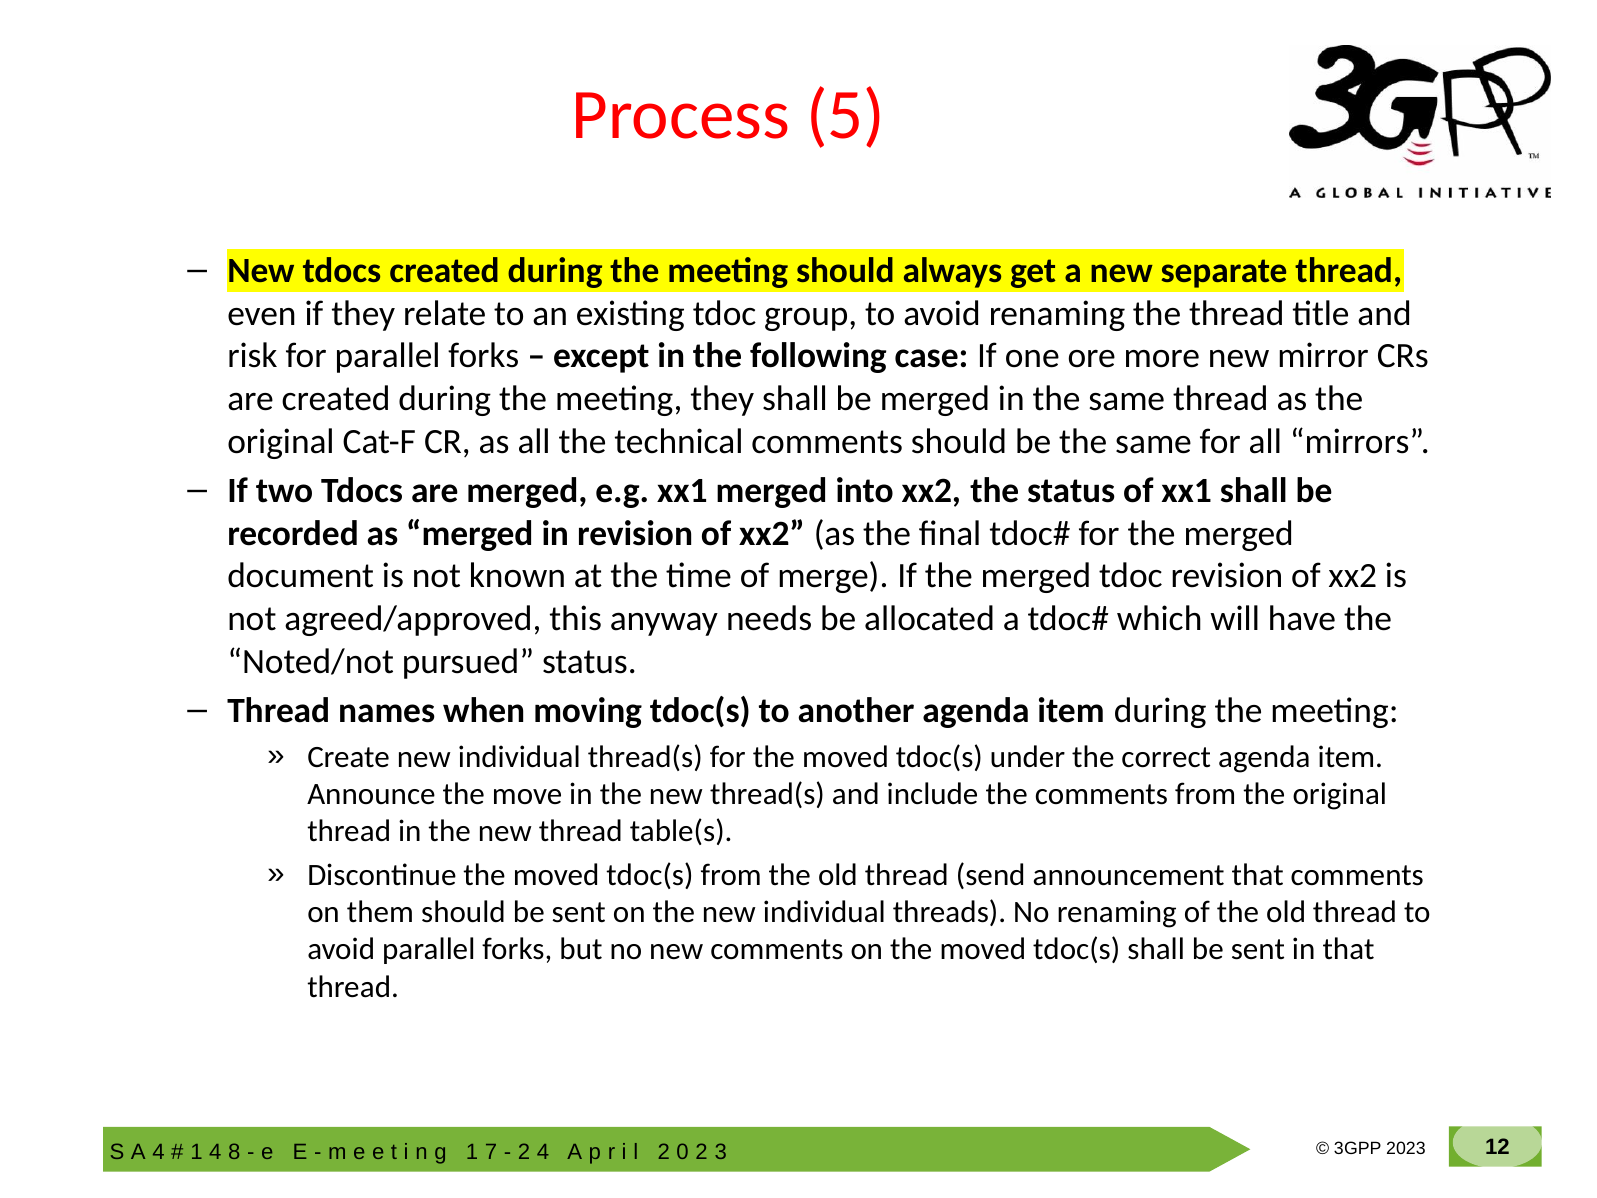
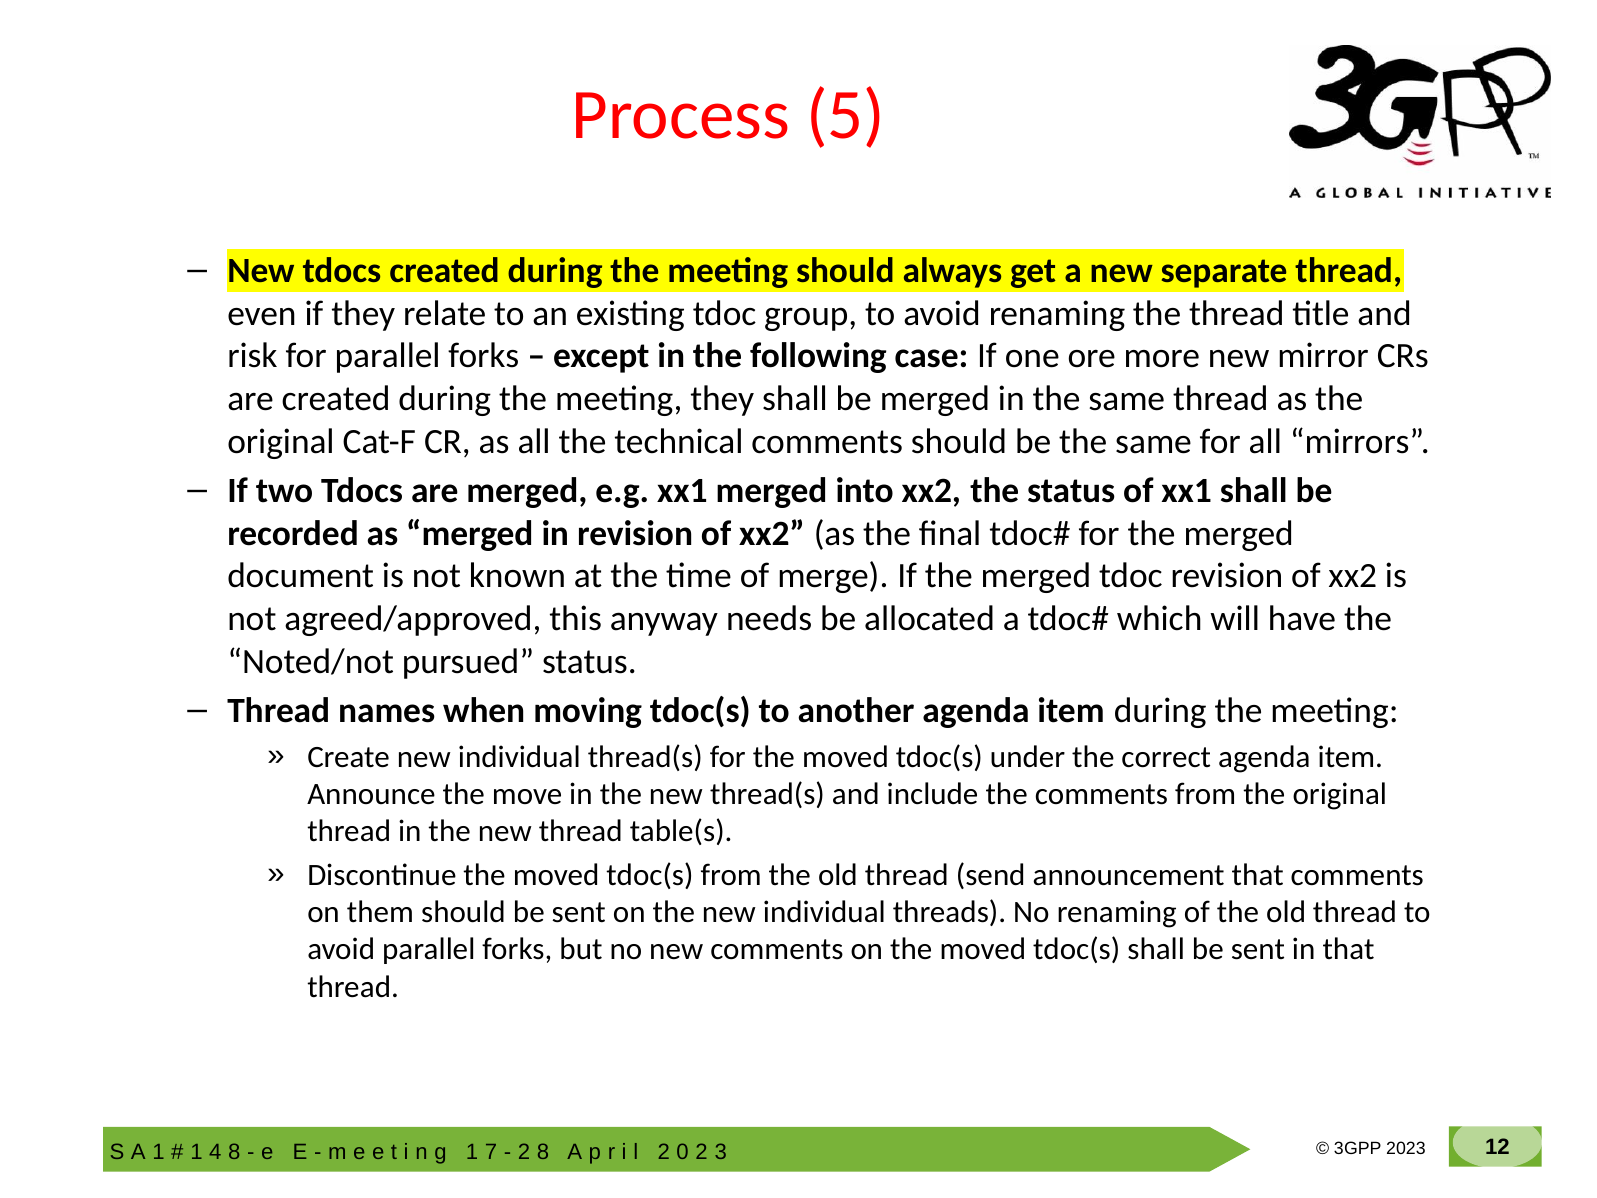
A 4: 4 -> 1
4 at (543, 1152): 4 -> 8
